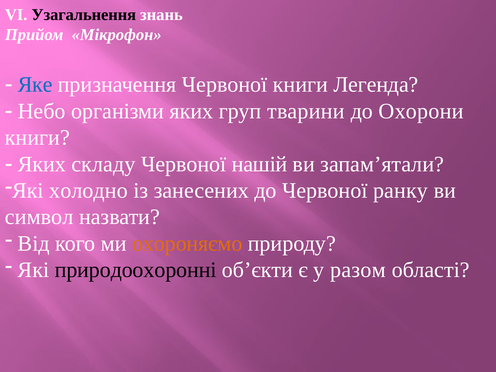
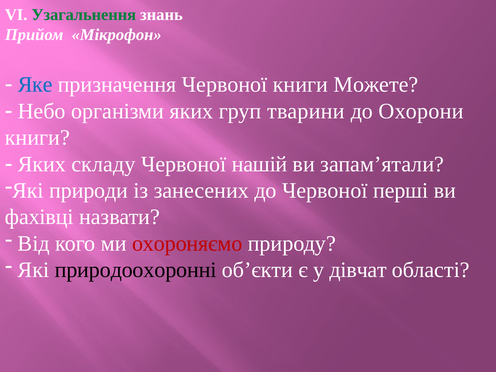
Узагальнення colour: black -> green
Легенда: Легенда -> Можете
холодно: холодно -> природи
ранку: ранку -> перші
символ: символ -> фахiвцi
охороняємо colour: orange -> red
разом: разом -> дівчат
